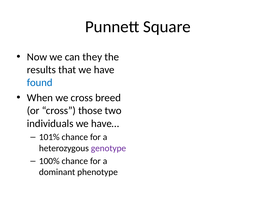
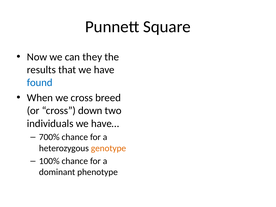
those: those -> down
101%: 101% -> 700%
genotype colour: purple -> orange
